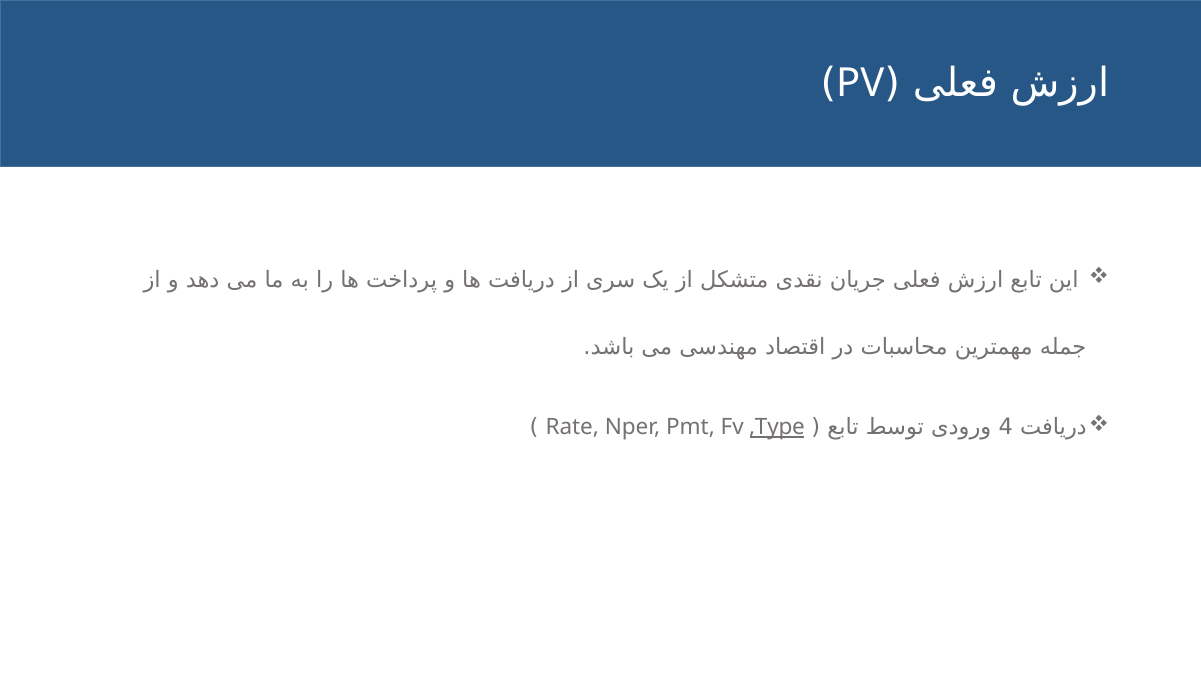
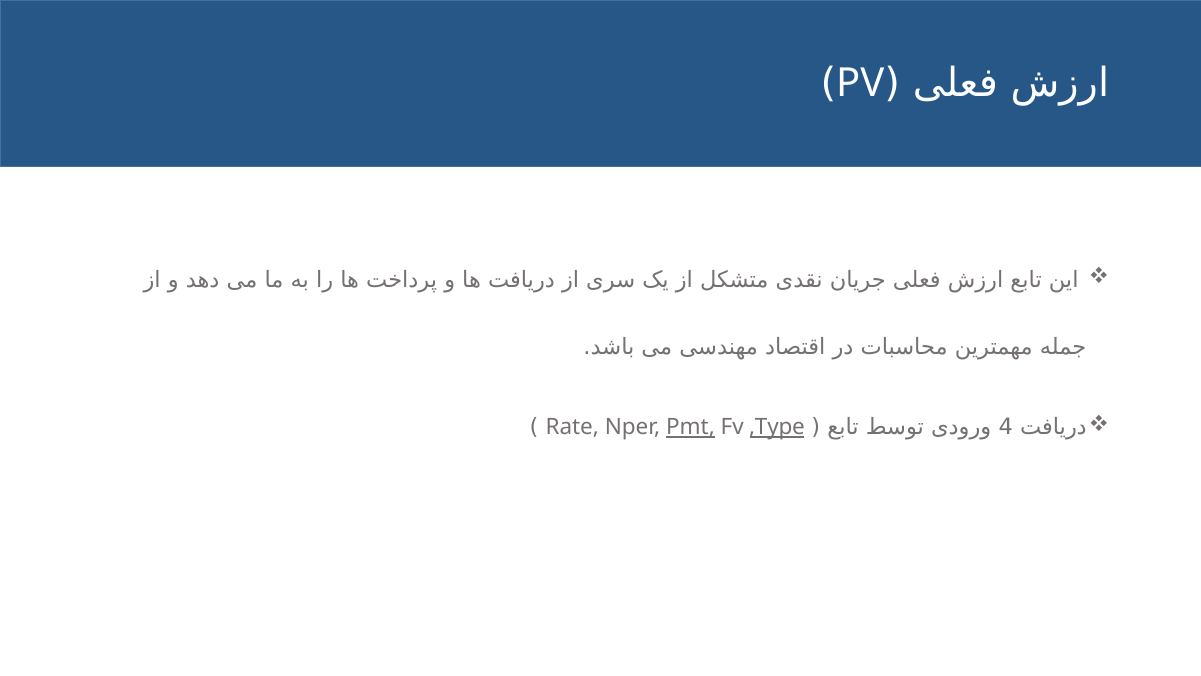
Pmt underline: none -> present
